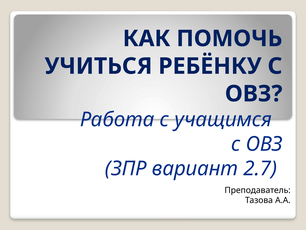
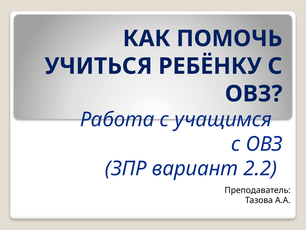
2.7: 2.7 -> 2.2
